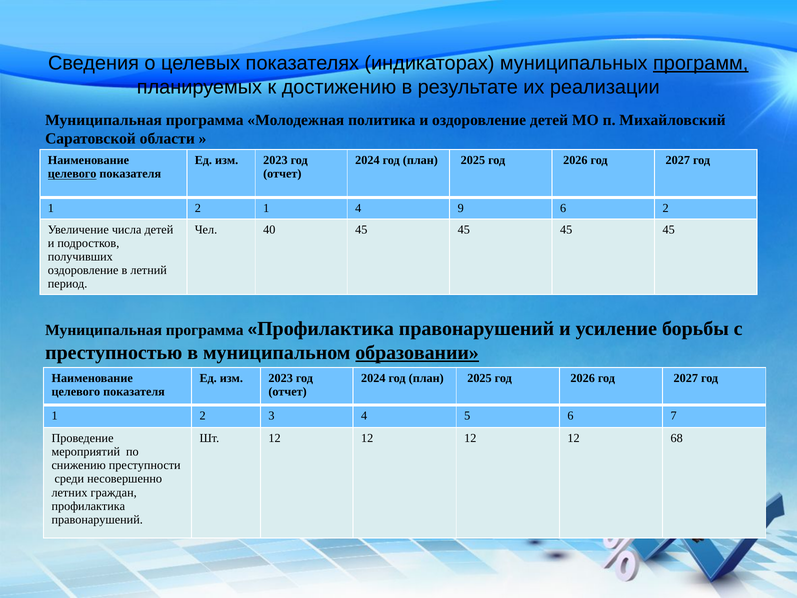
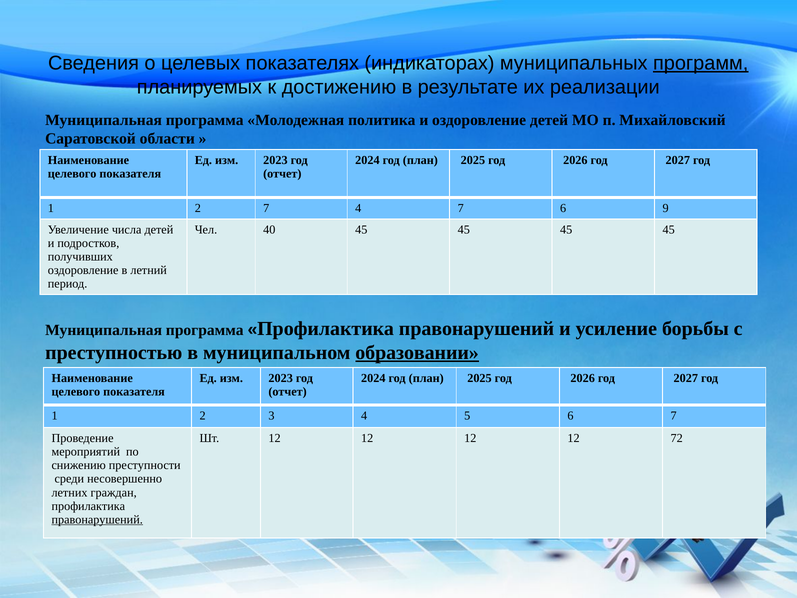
целевого at (72, 174) underline: present -> none
2 1: 1 -> 7
4 9: 9 -> 7
6 2: 2 -> 9
68: 68 -> 72
правонарушений at (97, 519) underline: none -> present
